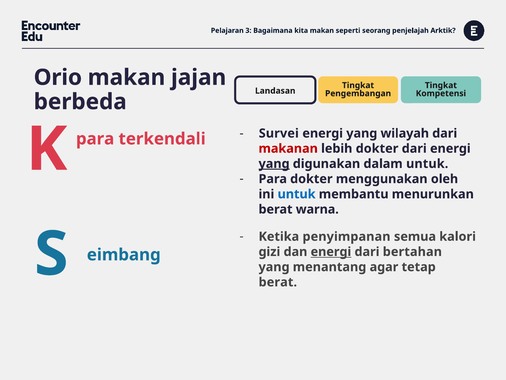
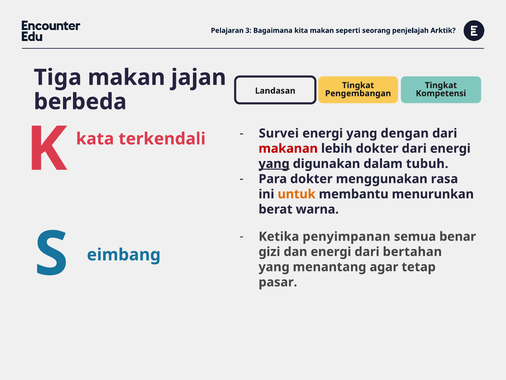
Orio: Orio -> Tiga
wilayah: wilayah -> dengan
para at (95, 139): para -> kata
dalam untuk: untuk -> tubuh
oleh: oleh -> rasa
untuk at (297, 194) colour: blue -> orange
kalori: kalori -> benar
energi at (331, 251) underline: present -> none
berat at (278, 282): berat -> pasar
